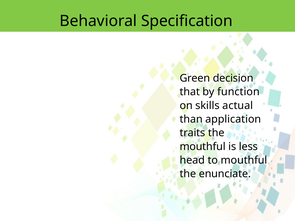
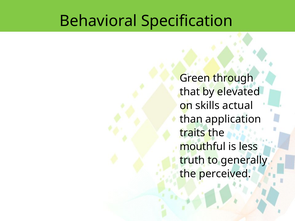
decision: decision -> through
function: function -> elevated
head: head -> truth
to mouthful: mouthful -> generally
enunciate: enunciate -> perceived
